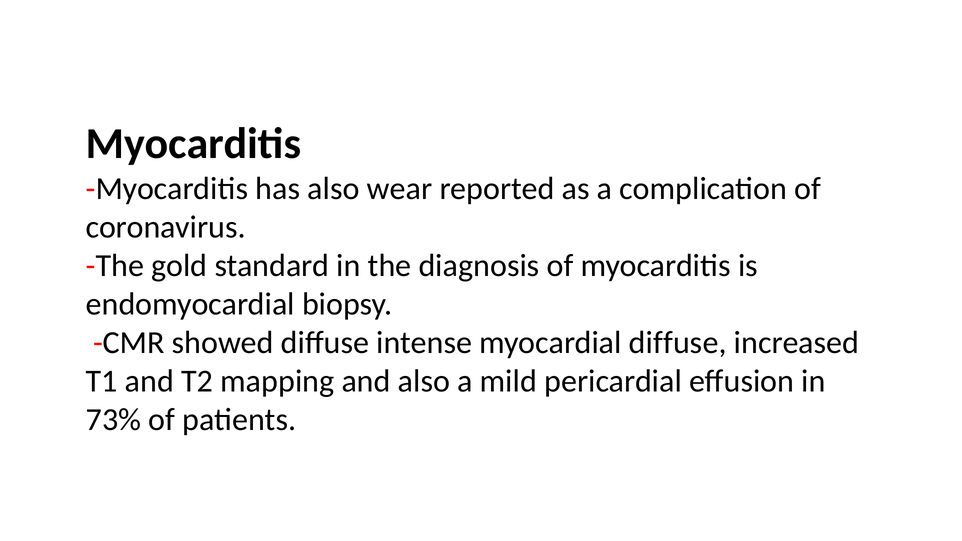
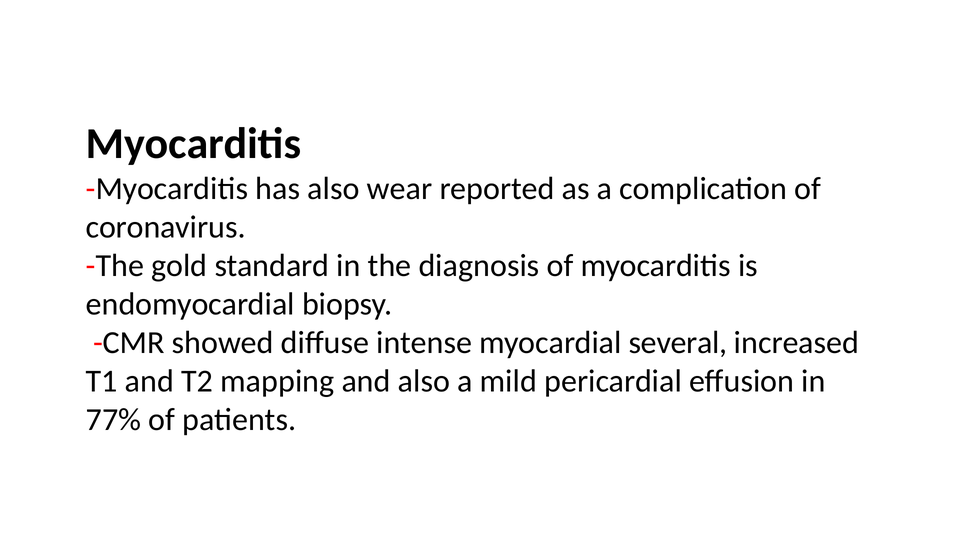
myocardial diffuse: diffuse -> several
73%: 73% -> 77%
